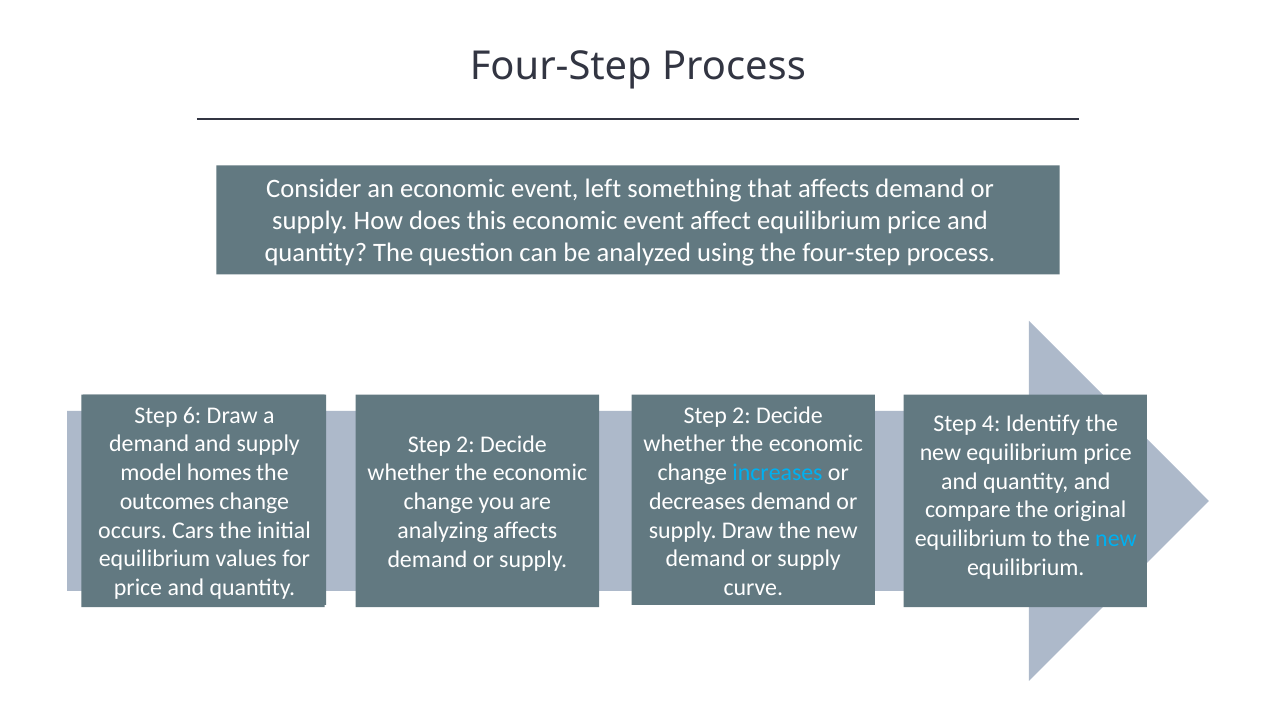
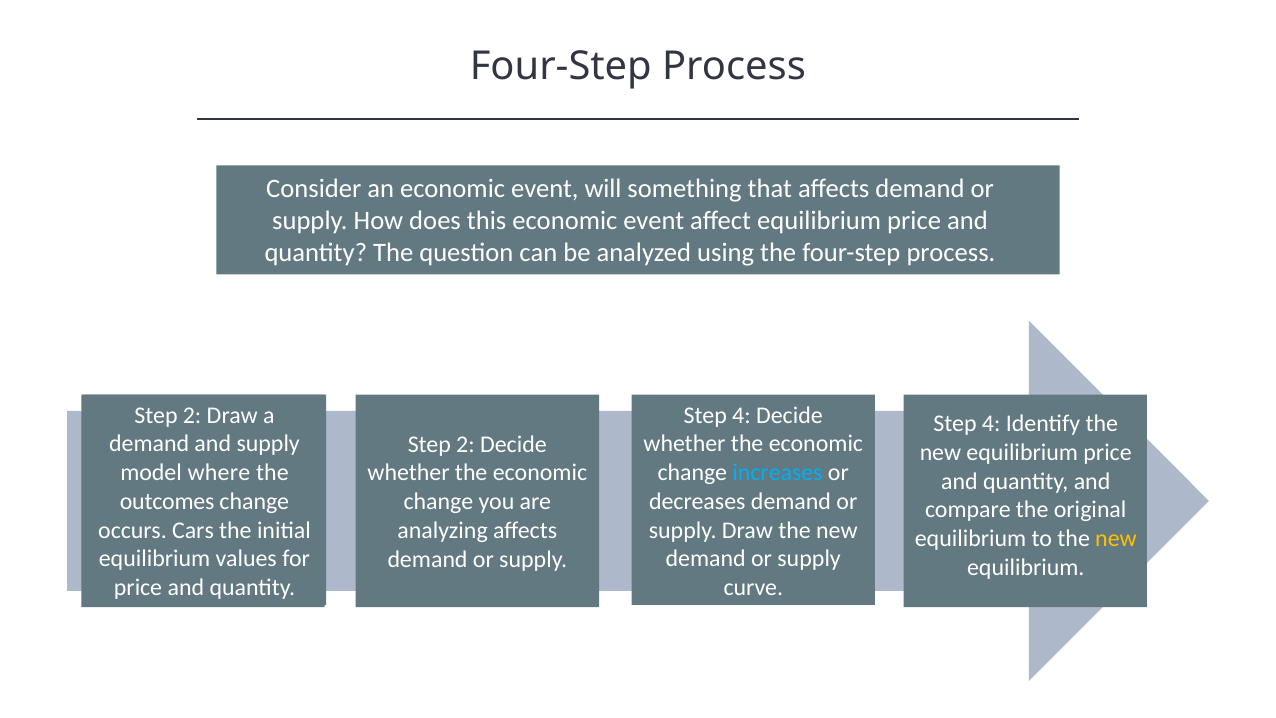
left: left -> will
6 at (192, 415): 6 -> 2
2 at (741, 415): 2 -> 4
homes: homes -> where
new at (1116, 538) colour: light blue -> yellow
